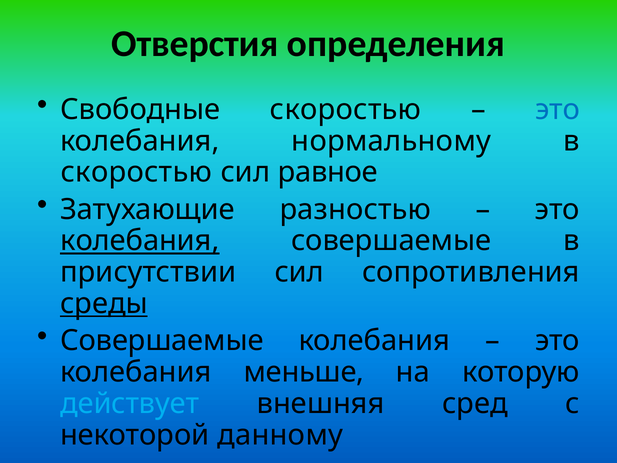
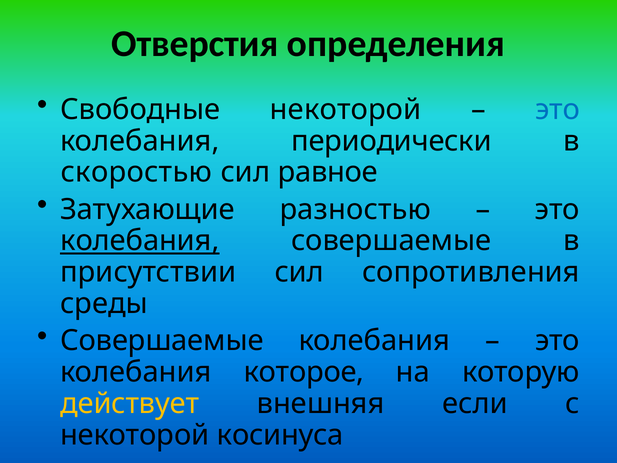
Свободные скоростью: скоростью -> некоторой
нормальному: нормальному -> периодически
среды underline: present -> none
меньше: меньше -> которое
действует colour: light blue -> yellow
сред: сред -> если
данному: данному -> косинуса
